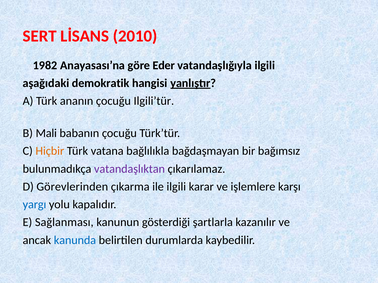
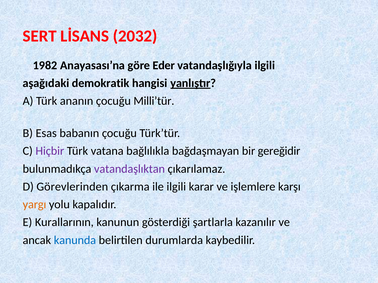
2010: 2010 -> 2032
Ilgili’tür: Ilgili’tür -> Milli’tür
Mali: Mali -> Esas
Hiçbir colour: orange -> purple
bağımsız: bağımsız -> gereğidir
yargı colour: blue -> orange
Sağlanması: Sağlanması -> Kurallarının
